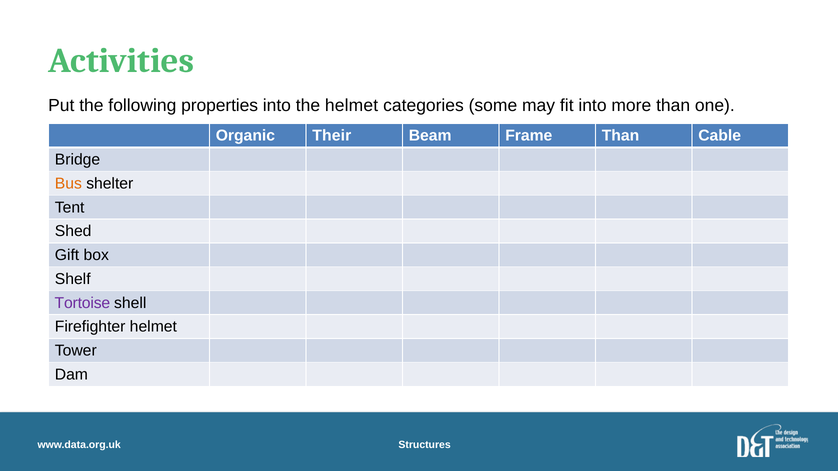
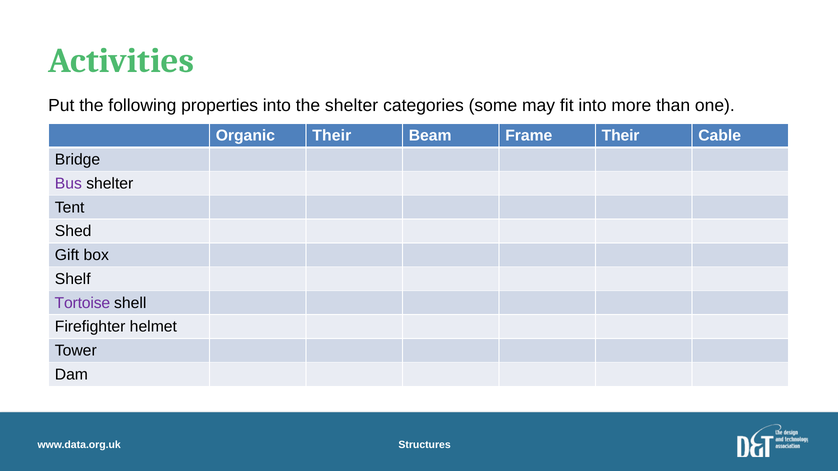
the helmet: helmet -> shelter
Frame Than: Than -> Their
Bus colour: orange -> purple
